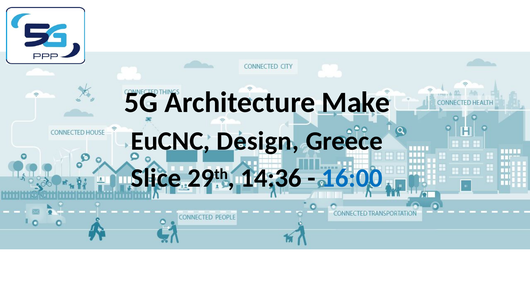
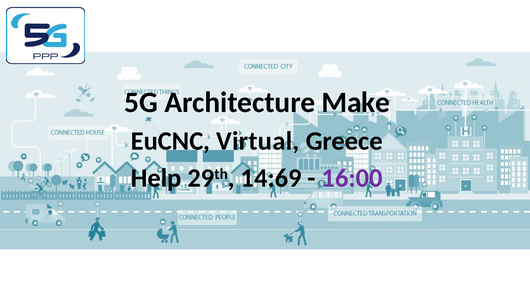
Design: Design -> Virtual
Slice: Slice -> Help
14:36: 14:36 -> 14:69
16:00 colour: blue -> purple
